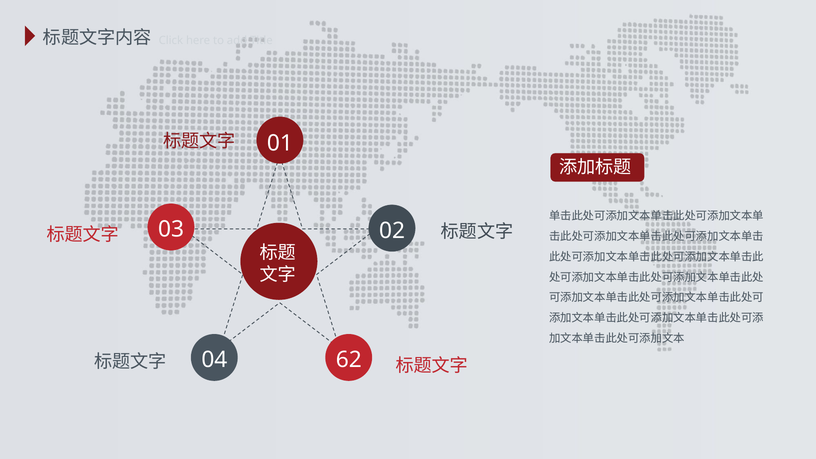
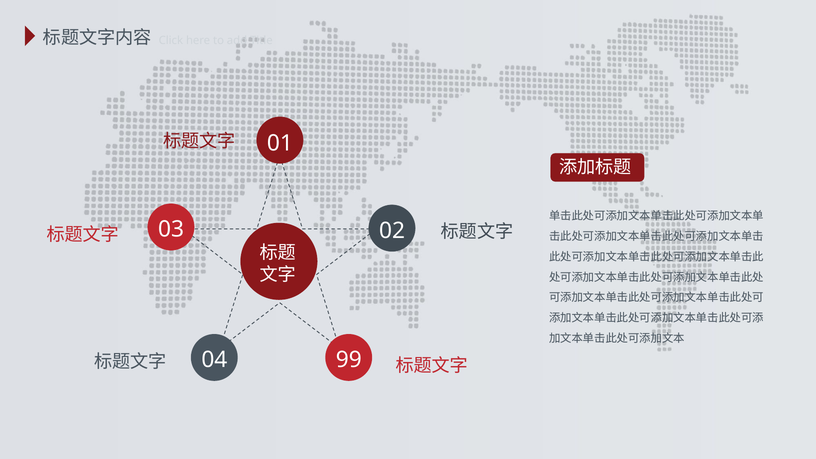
62: 62 -> 99
